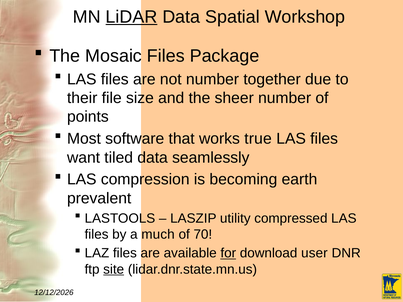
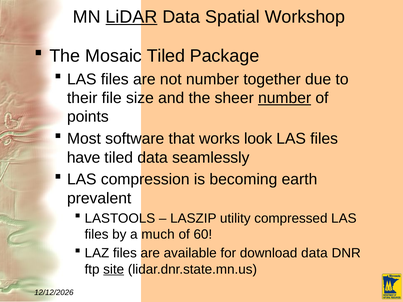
Mosaic Files: Files -> Tiled
number at (285, 98) underline: none -> present
true: true -> look
want: want -> have
70: 70 -> 60
for underline: present -> none
download user: user -> data
